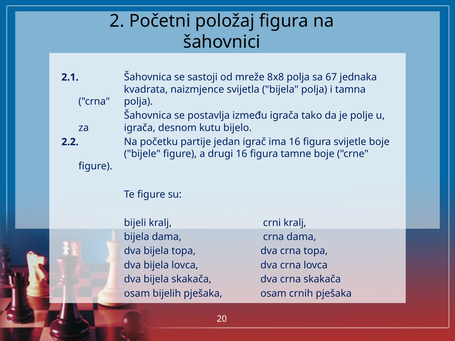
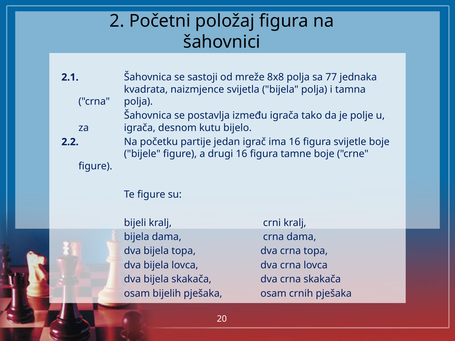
67: 67 -> 77
